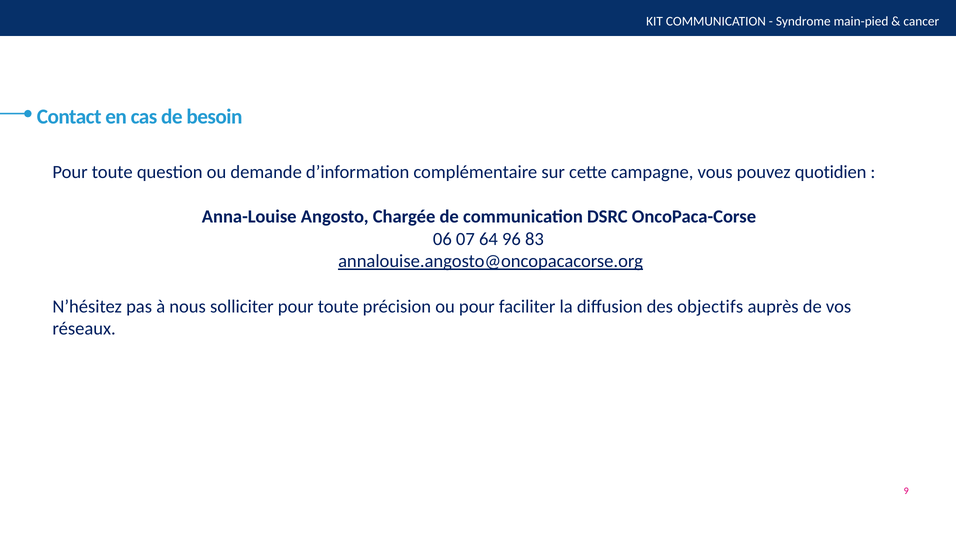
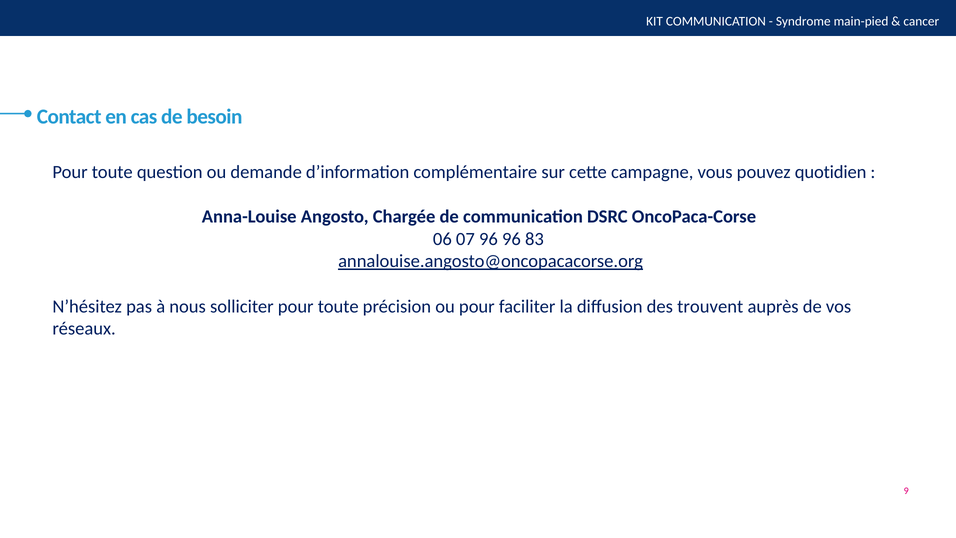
07 64: 64 -> 96
objectifs: objectifs -> trouvent
